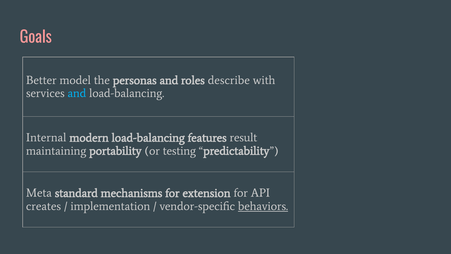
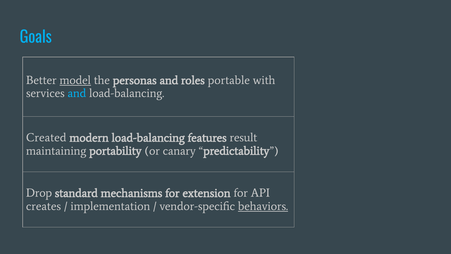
Goals colour: pink -> light blue
model underline: none -> present
describe: describe -> portable
Internal: Internal -> Created
testing: testing -> canary
Meta: Meta -> Drop
